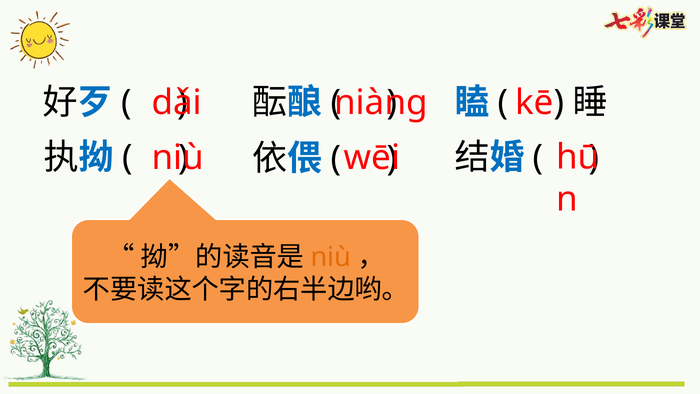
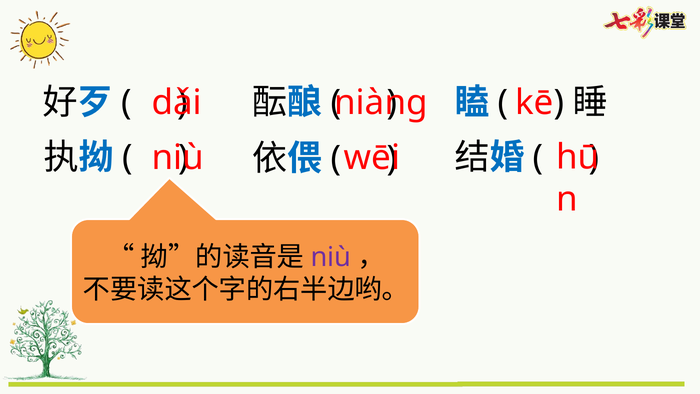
niù at (331, 257) colour: orange -> purple
